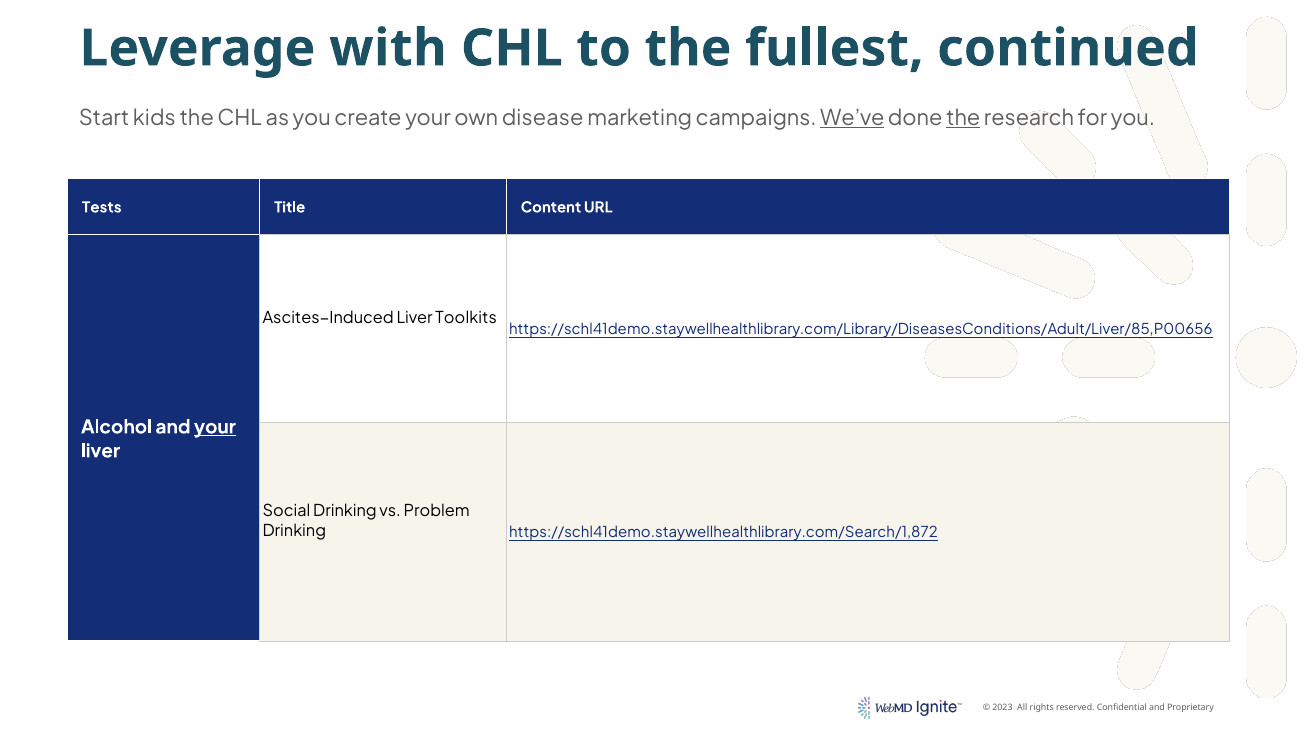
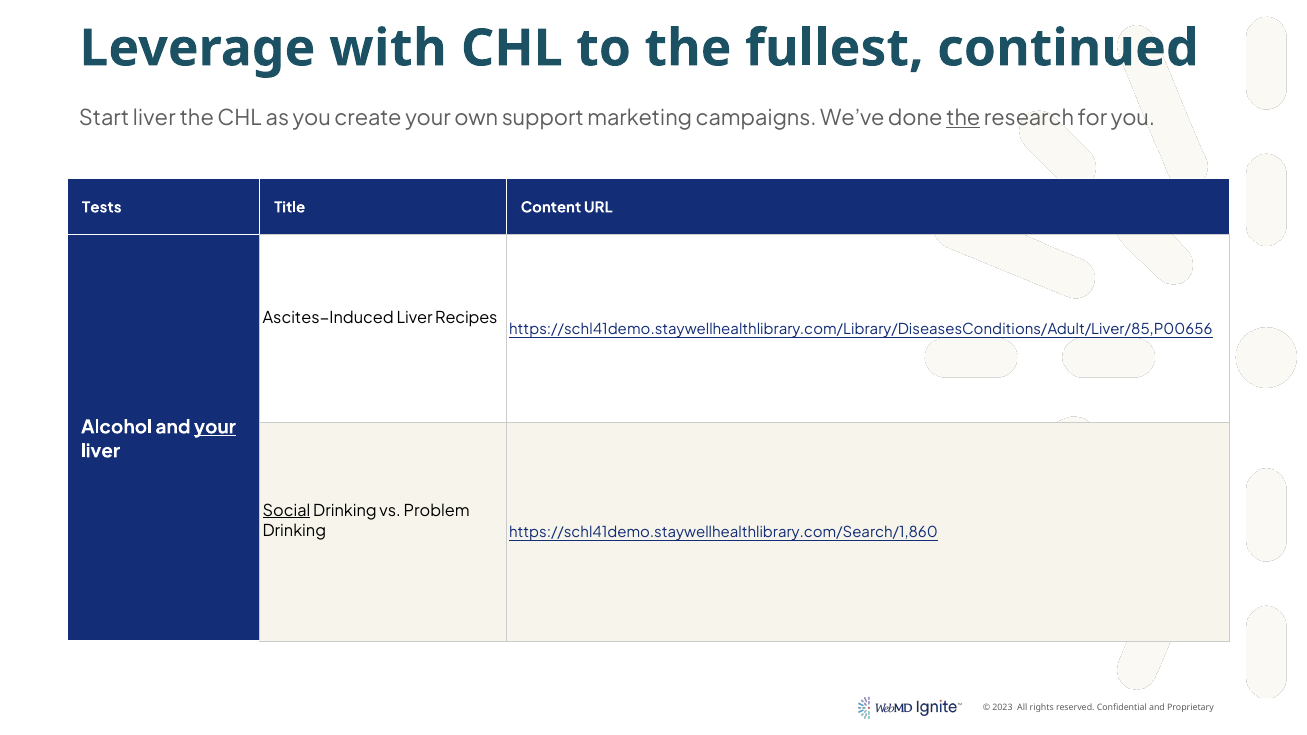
Start kids: kids -> liver
disease: disease -> support
We’ve underline: present -> none
Toolkits: Toolkits -> Recipes
Social underline: none -> present
https://schl41demo.staywellhealthlibrary.com/Search/1,872: https://schl41demo.staywellhealthlibrary.com/Search/1,872 -> https://schl41demo.staywellhealthlibrary.com/Search/1,860
